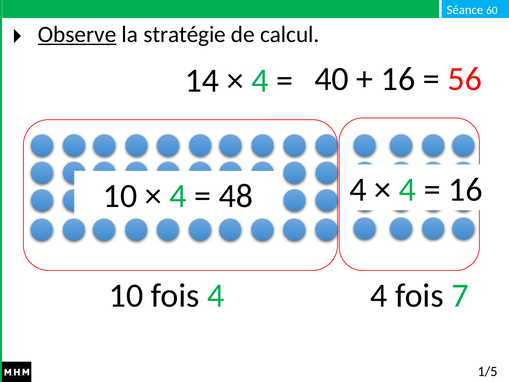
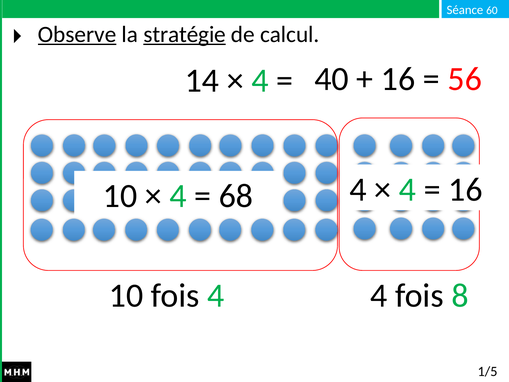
stratégie underline: none -> present
48: 48 -> 68
7: 7 -> 8
